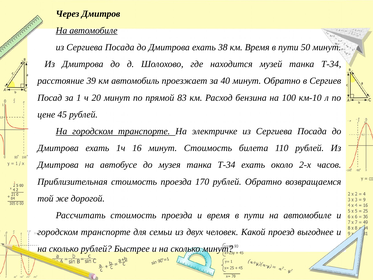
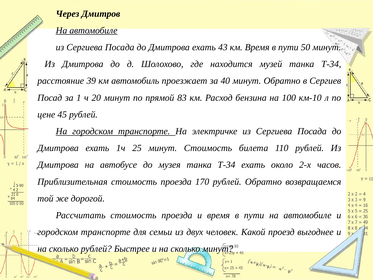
38: 38 -> 43
16: 16 -> 25
